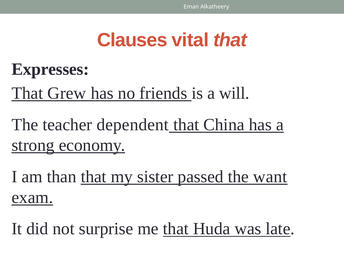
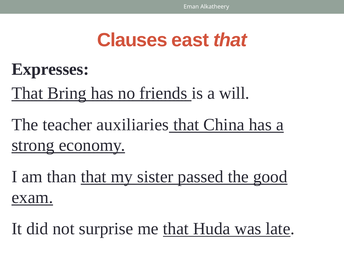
vital: vital -> east
Grew: Grew -> Bring
dependent: dependent -> auxiliaries
want: want -> good
